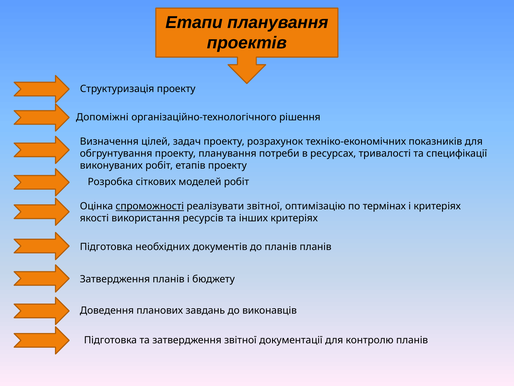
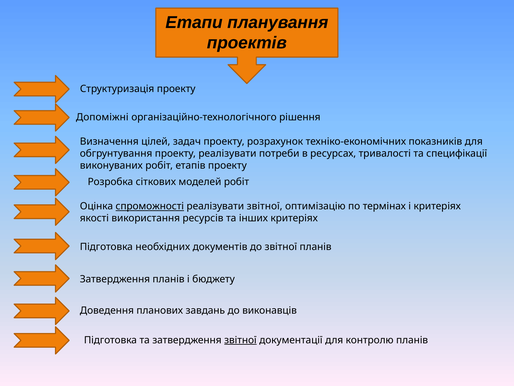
проекту планування: планування -> реалізувати
до планів: планів -> звітної
звітної at (240, 340) underline: none -> present
